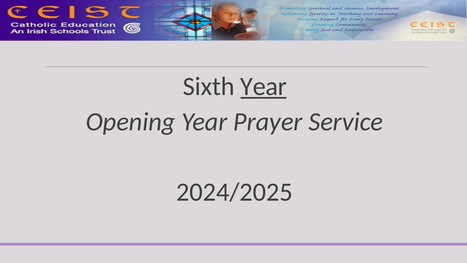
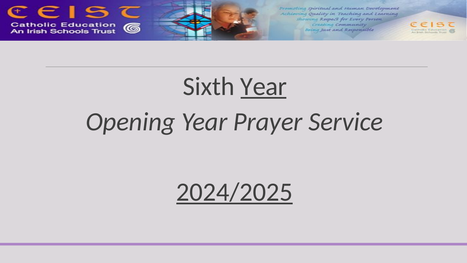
2024/2025 underline: none -> present
